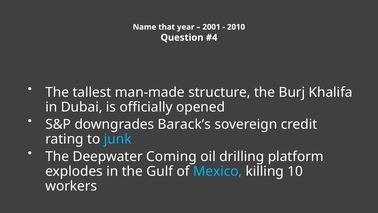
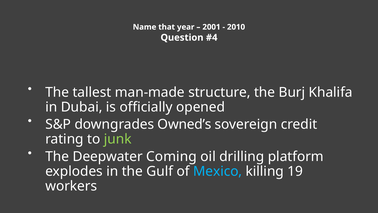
Barack’s: Barack’s -> Owned’s
junk colour: light blue -> light green
10: 10 -> 19
